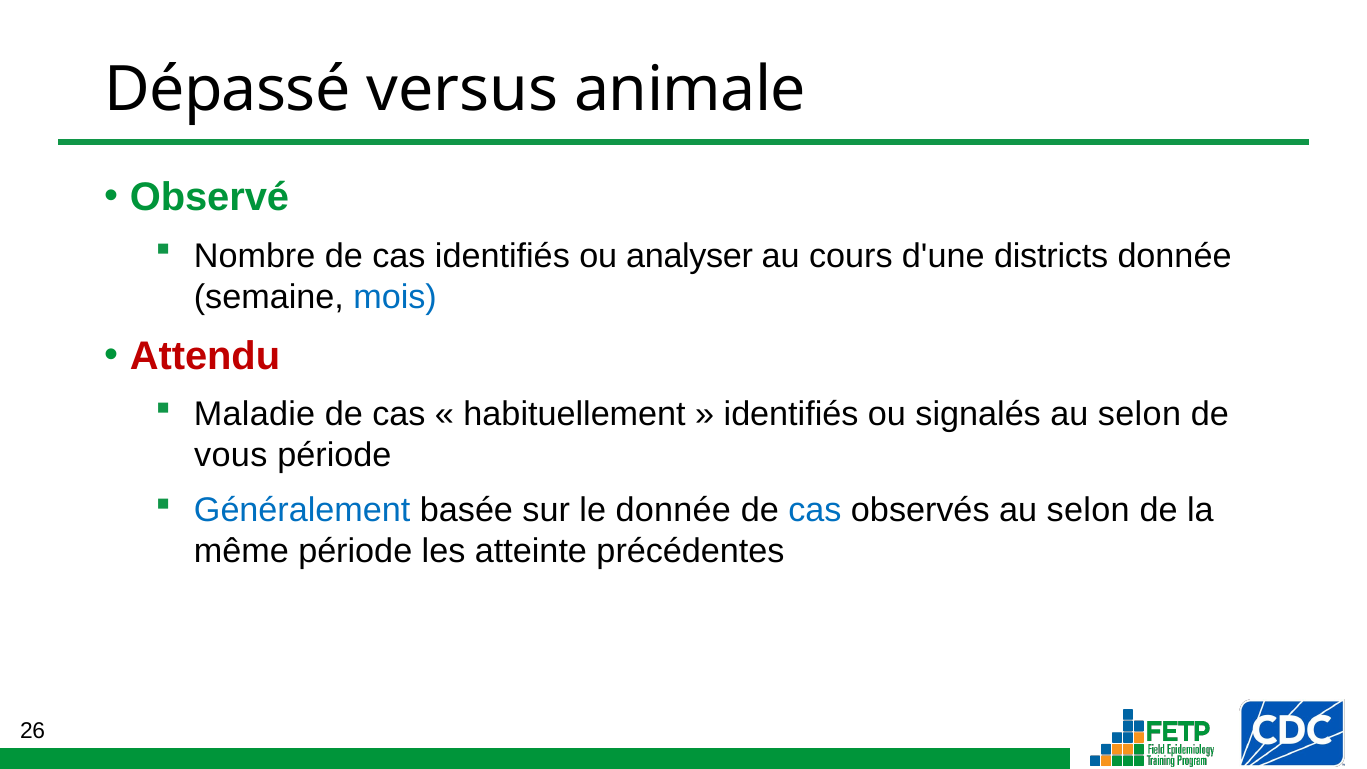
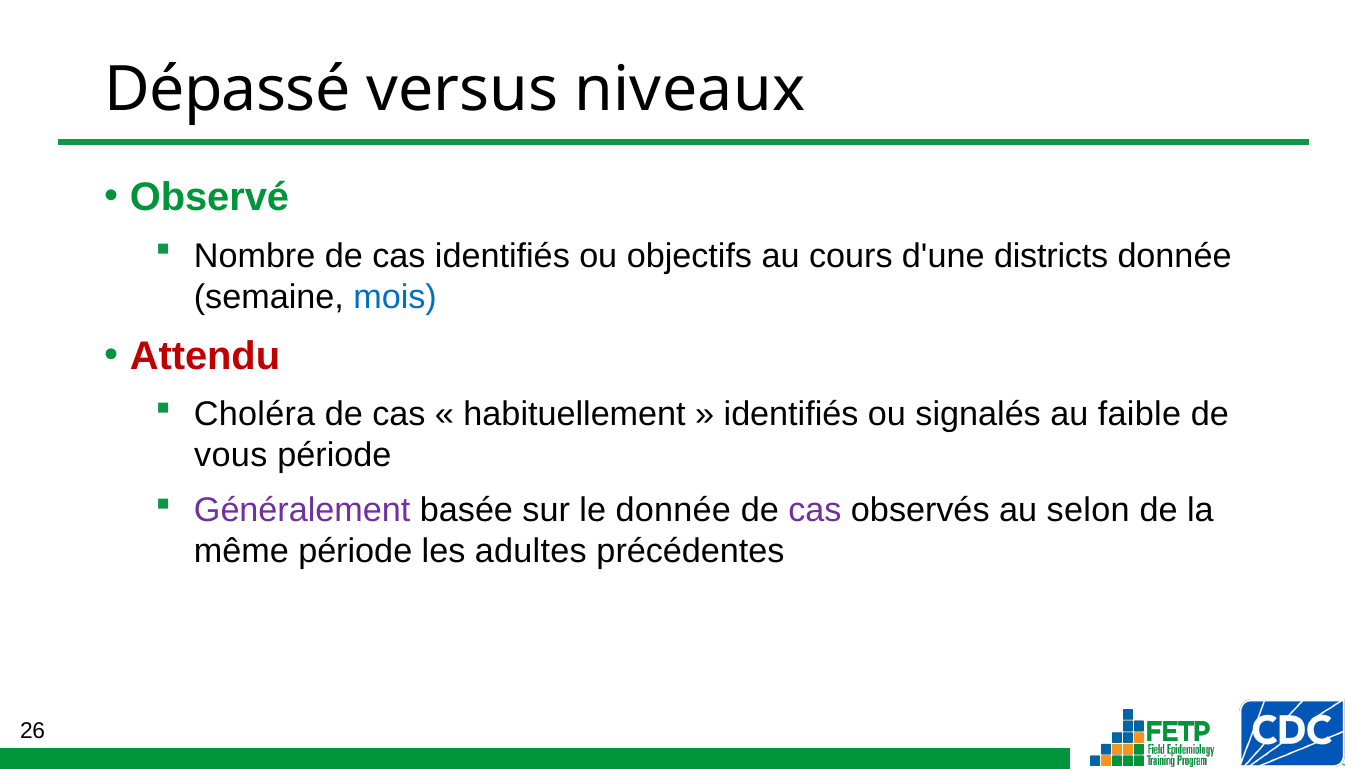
animale: animale -> niveaux
analyser: analyser -> objectifs
Maladie: Maladie -> Choléra
signalés au selon: selon -> faible
Généralement colour: blue -> purple
cas at (815, 511) colour: blue -> purple
atteinte: atteinte -> adultes
